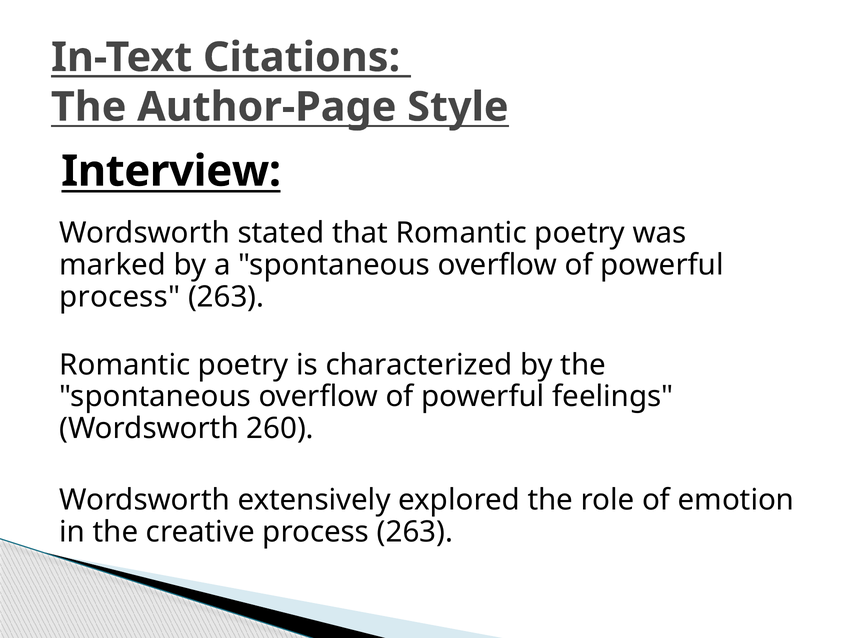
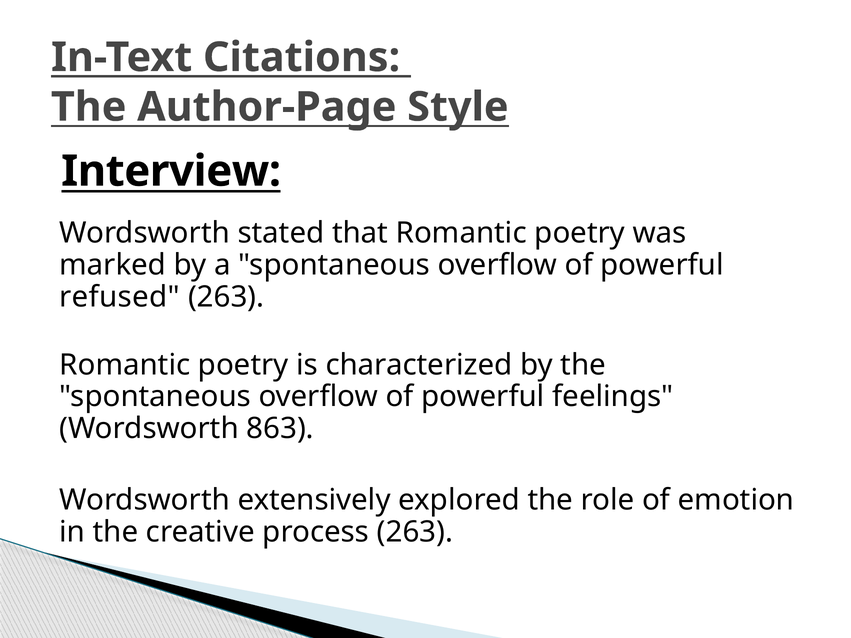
process at (120, 297): process -> refused
260: 260 -> 863
